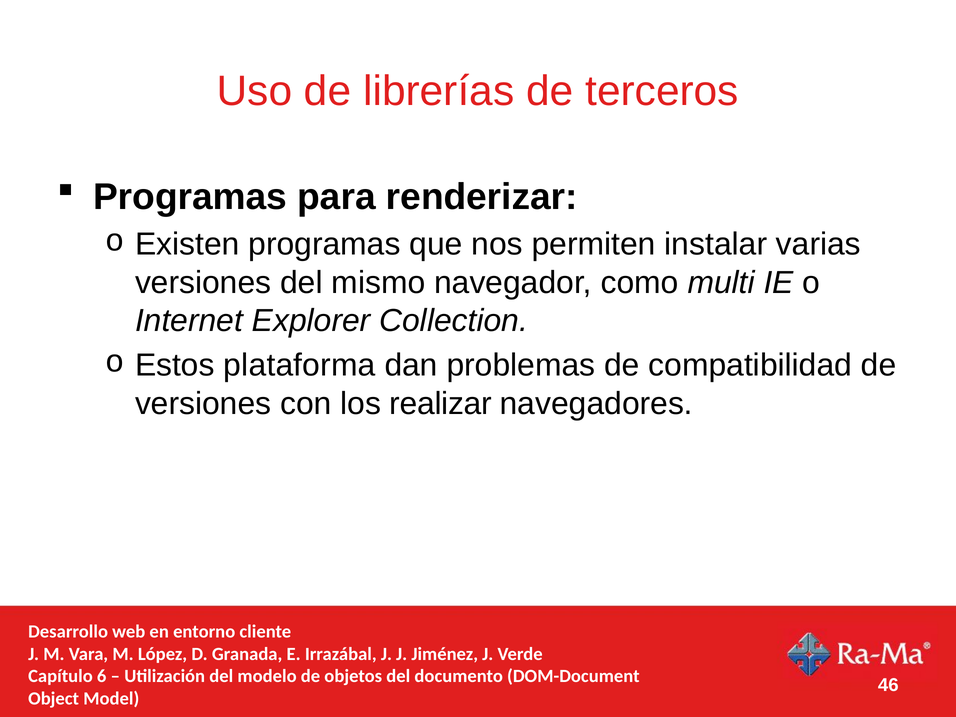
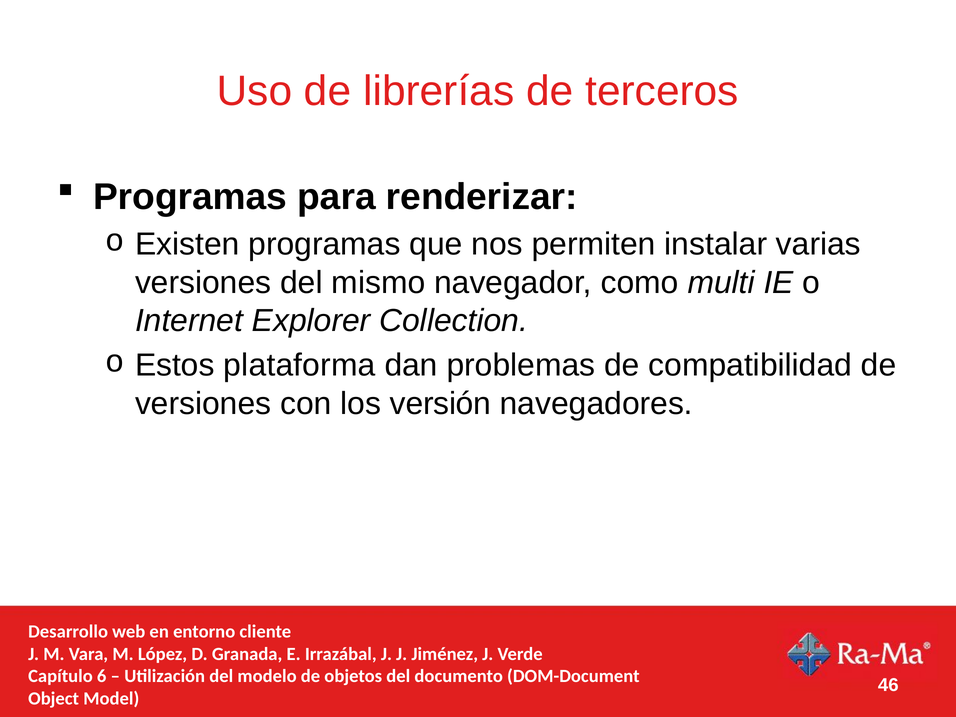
realizar: realizar -> versión
